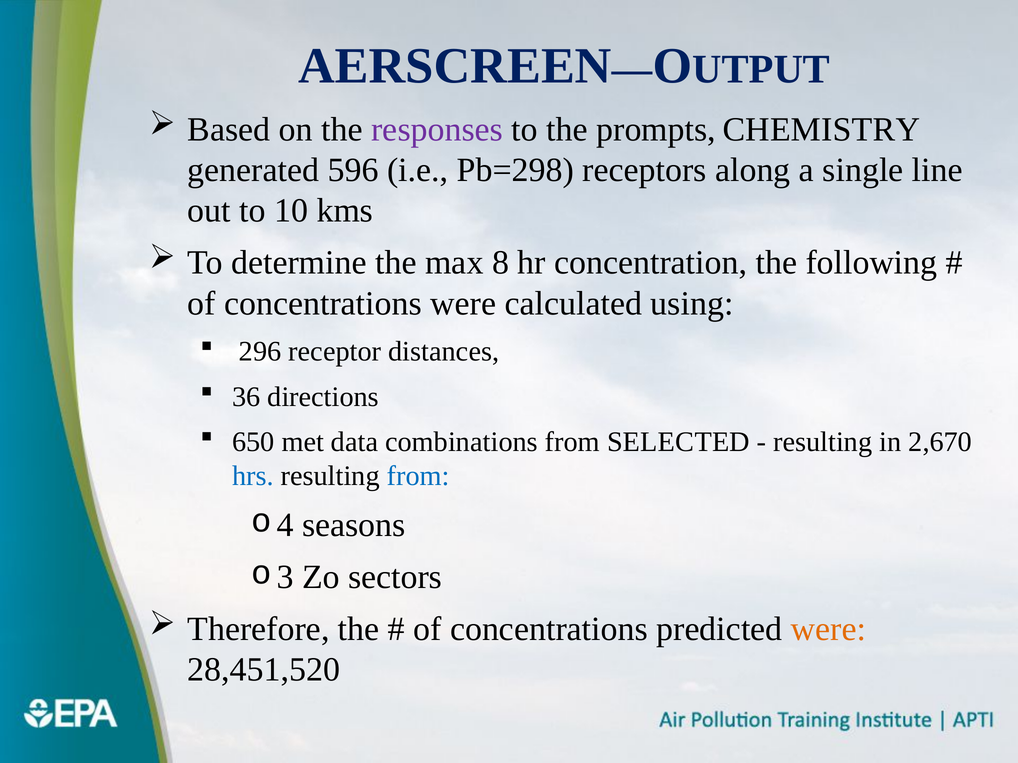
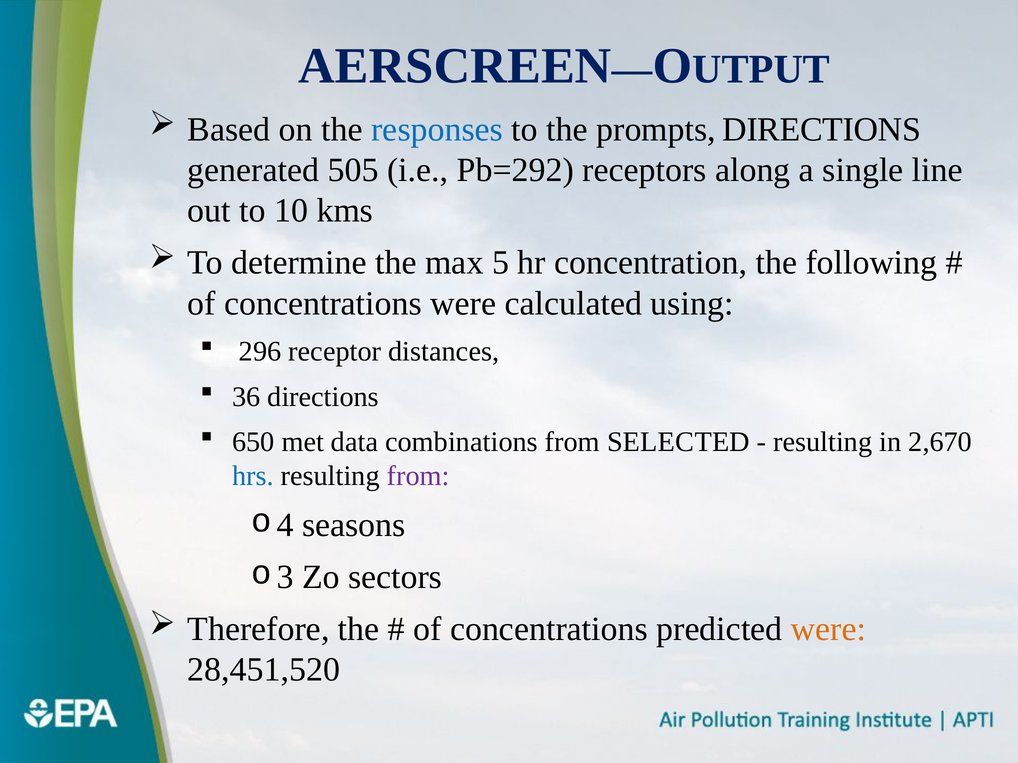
responses colour: purple -> blue
prompts CHEMISTRY: CHEMISTRY -> DIRECTIONS
596: 596 -> 505
Pb=298: Pb=298 -> Pb=292
8: 8 -> 5
from at (418, 476) colour: blue -> purple
